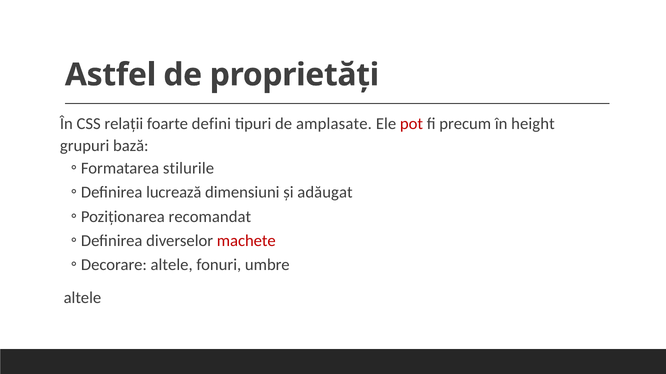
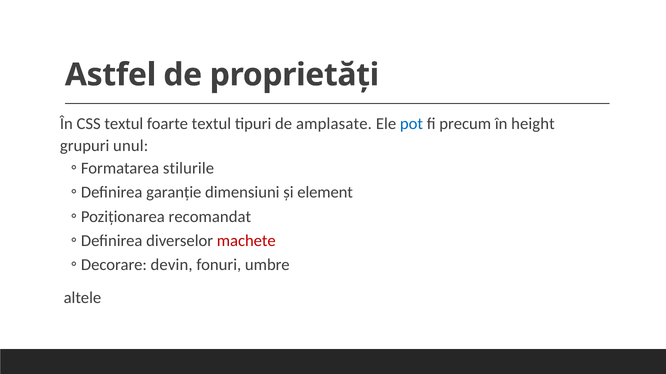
CSS relații: relații -> textul
foarte defini: defini -> textul
pot colour: red -> blue
bază: bază -> unul
lucrează: lucrează -> garanție
adăugat: adăugat -> element
altele at (172, 265): altele -> devin
